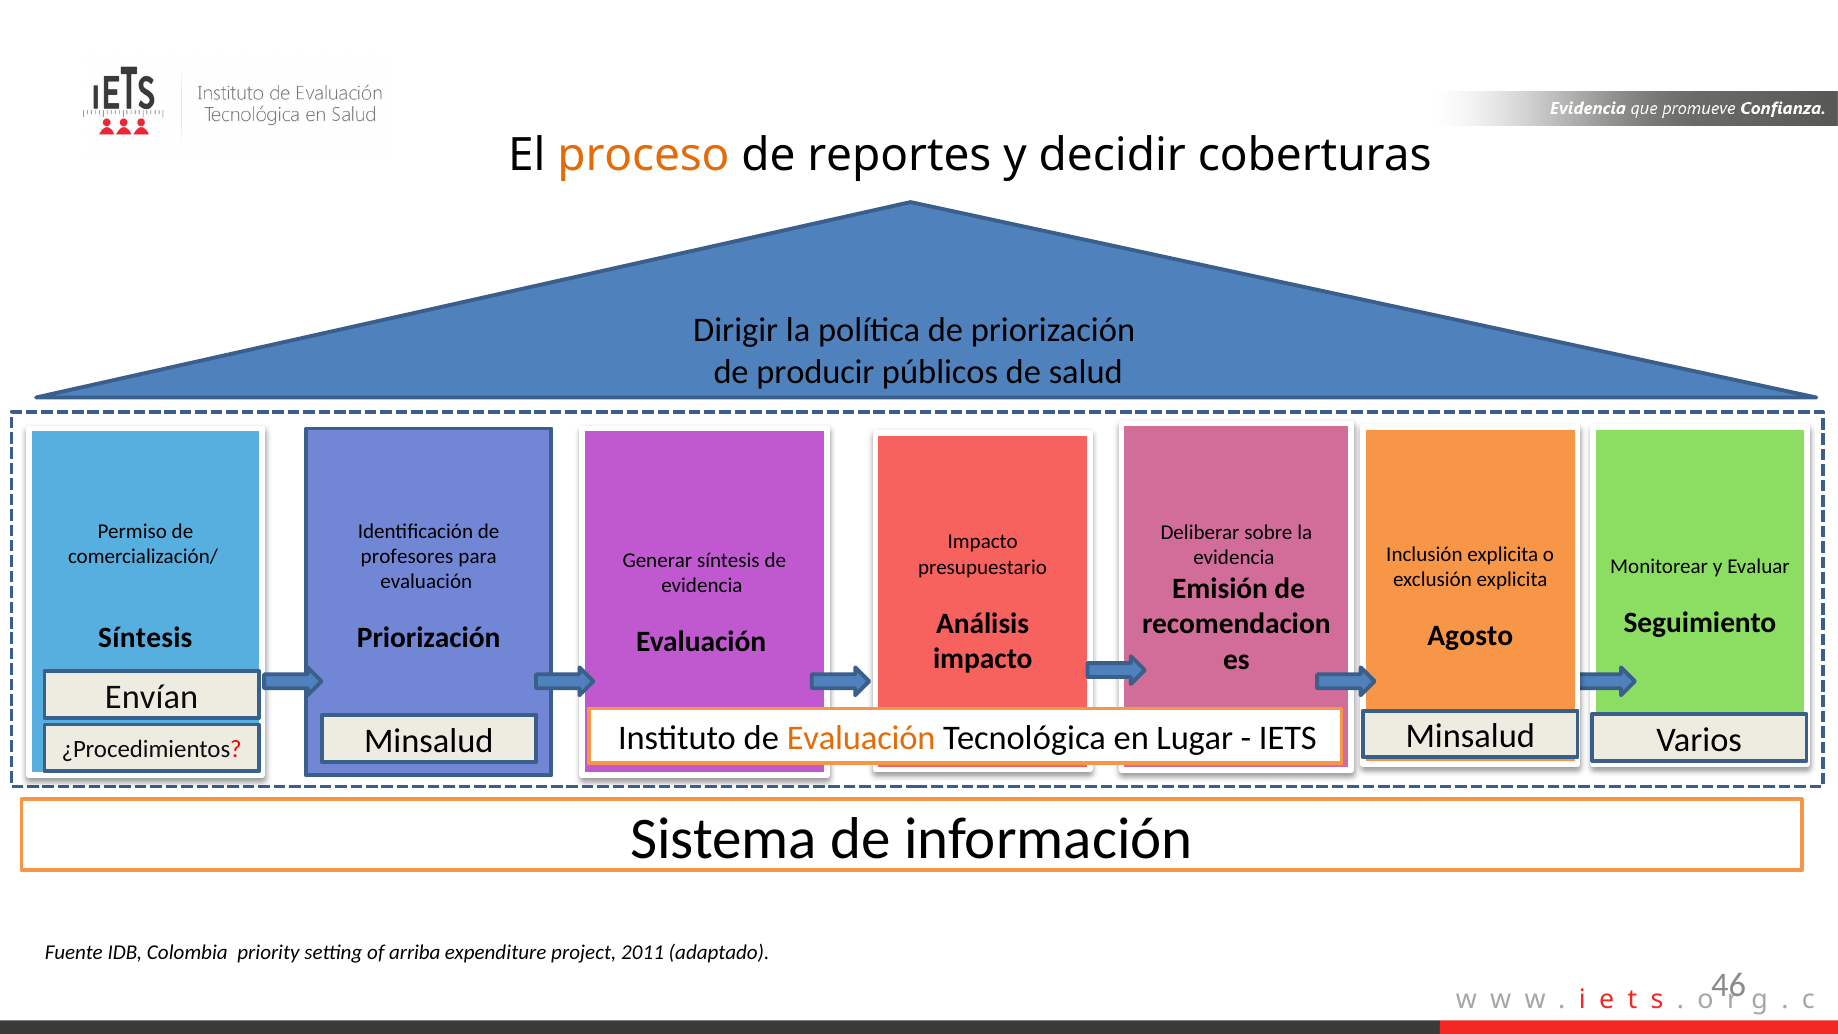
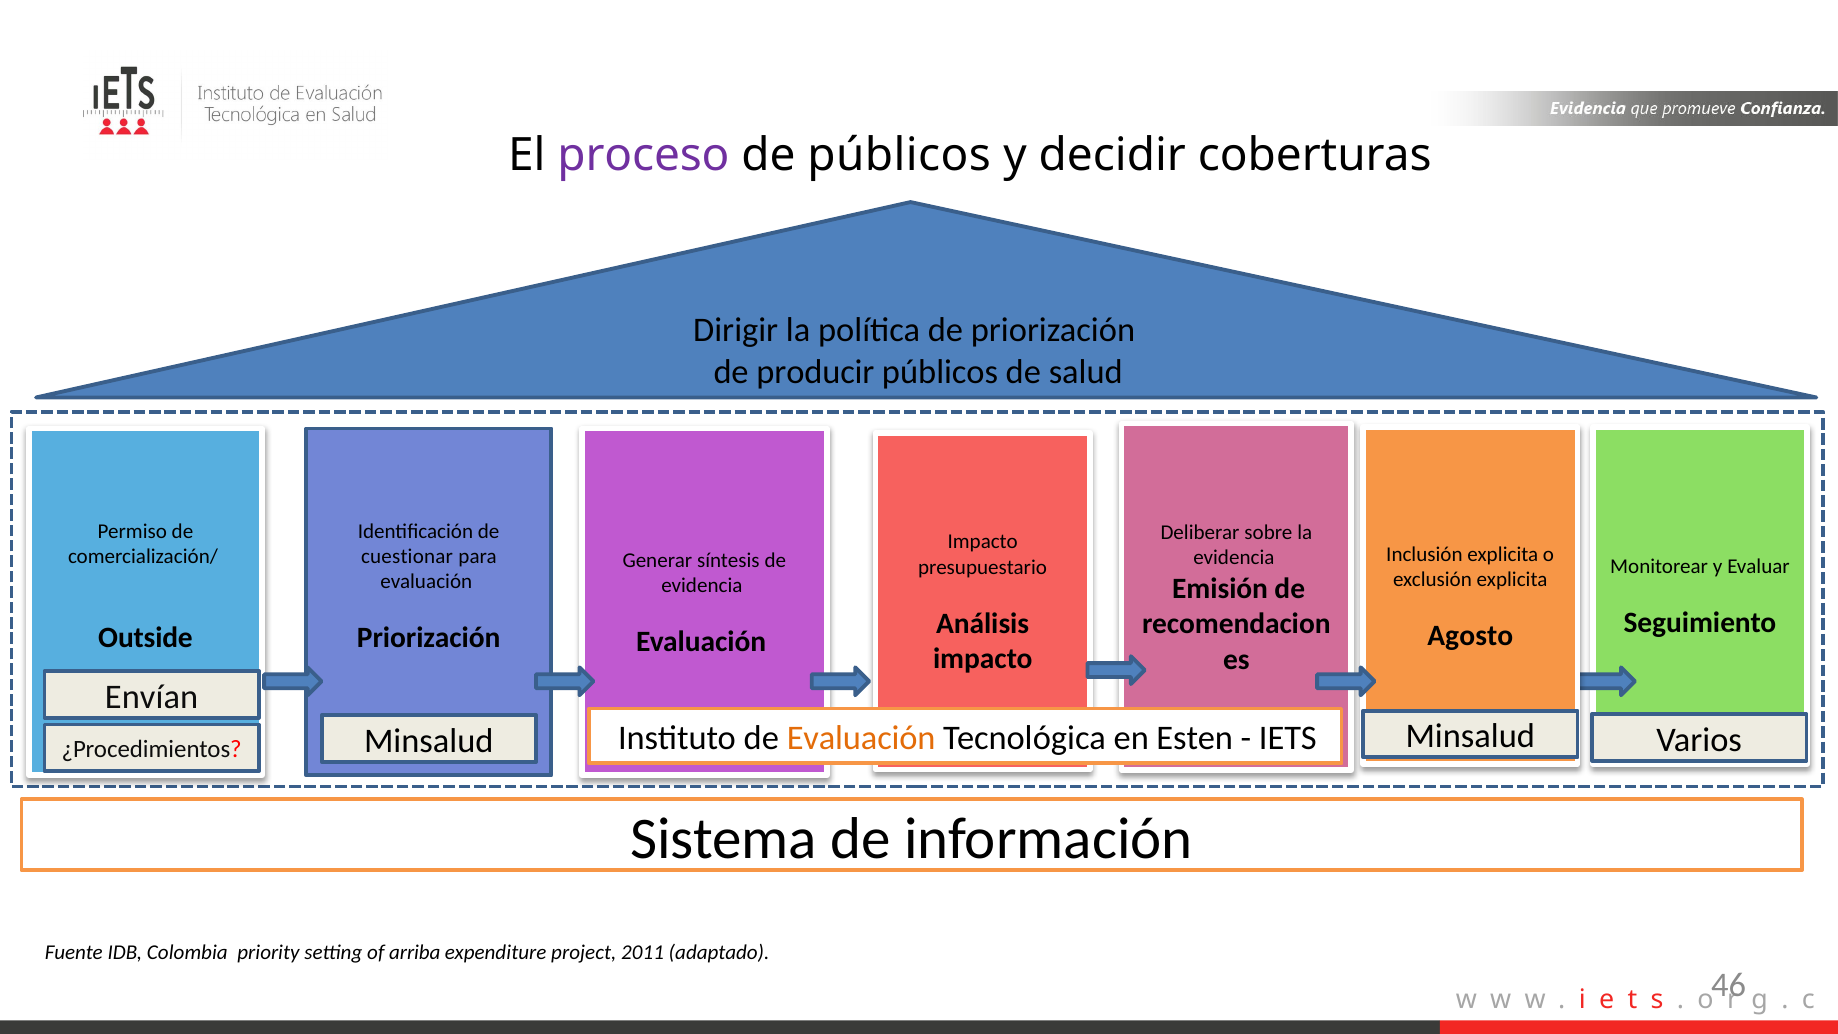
proceso colour: orange -> purple
de reportes: reportes -> públicos
profesores: profesores -> cuestionar
Síntesis at (145, 638): Síntesis -> Outside
Lugar: Lugar -> Esten
